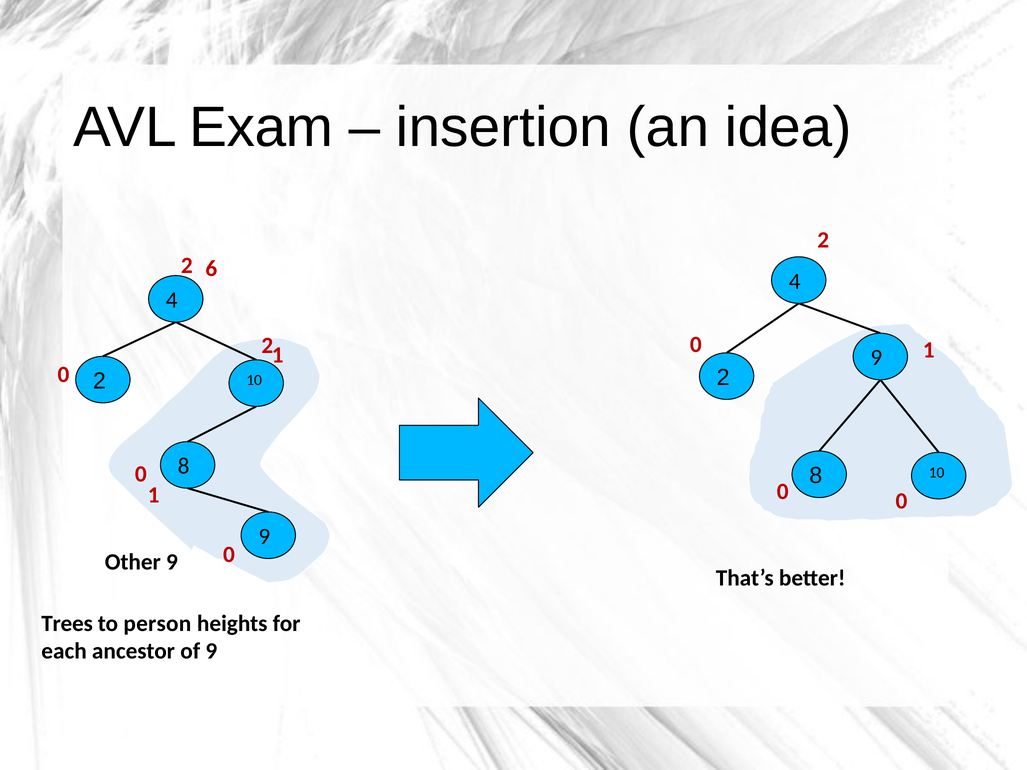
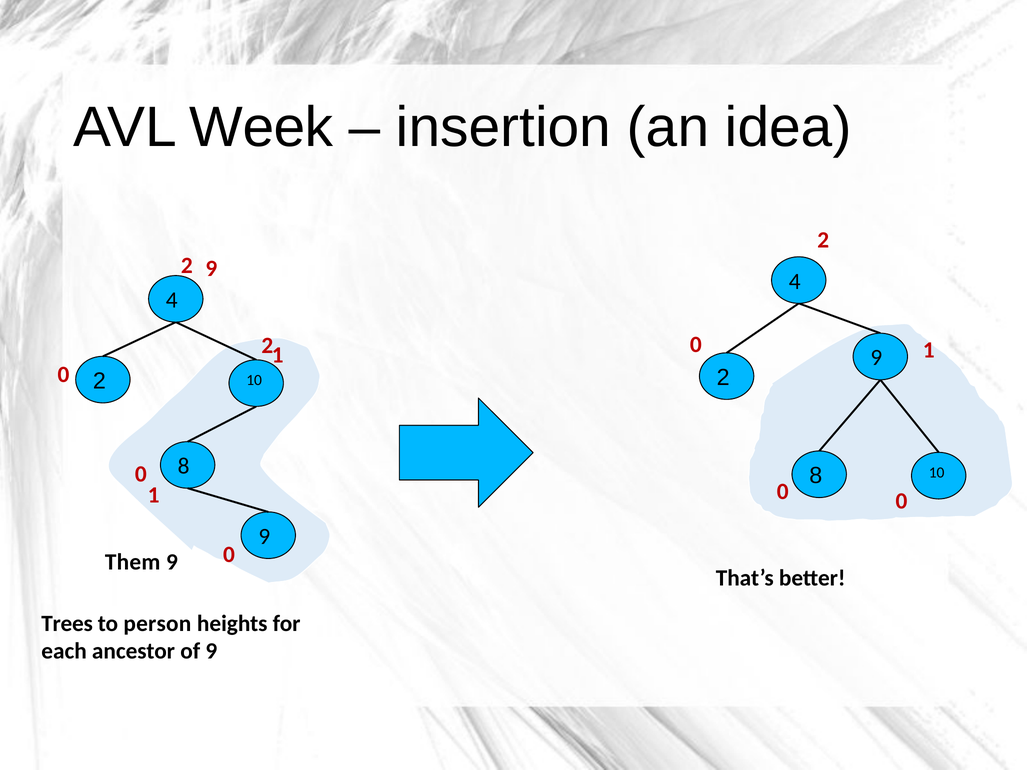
Exam: Exam -> Week
6 at (211, 268): 6 -> 9
Other: Other -> Them
